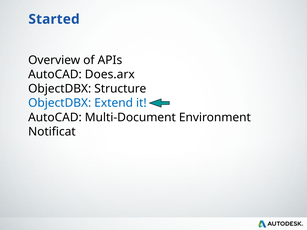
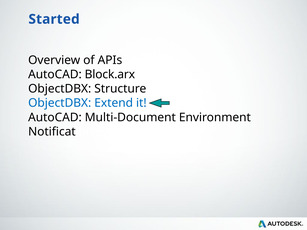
Does.arx: Does.arx -> Block.arx
